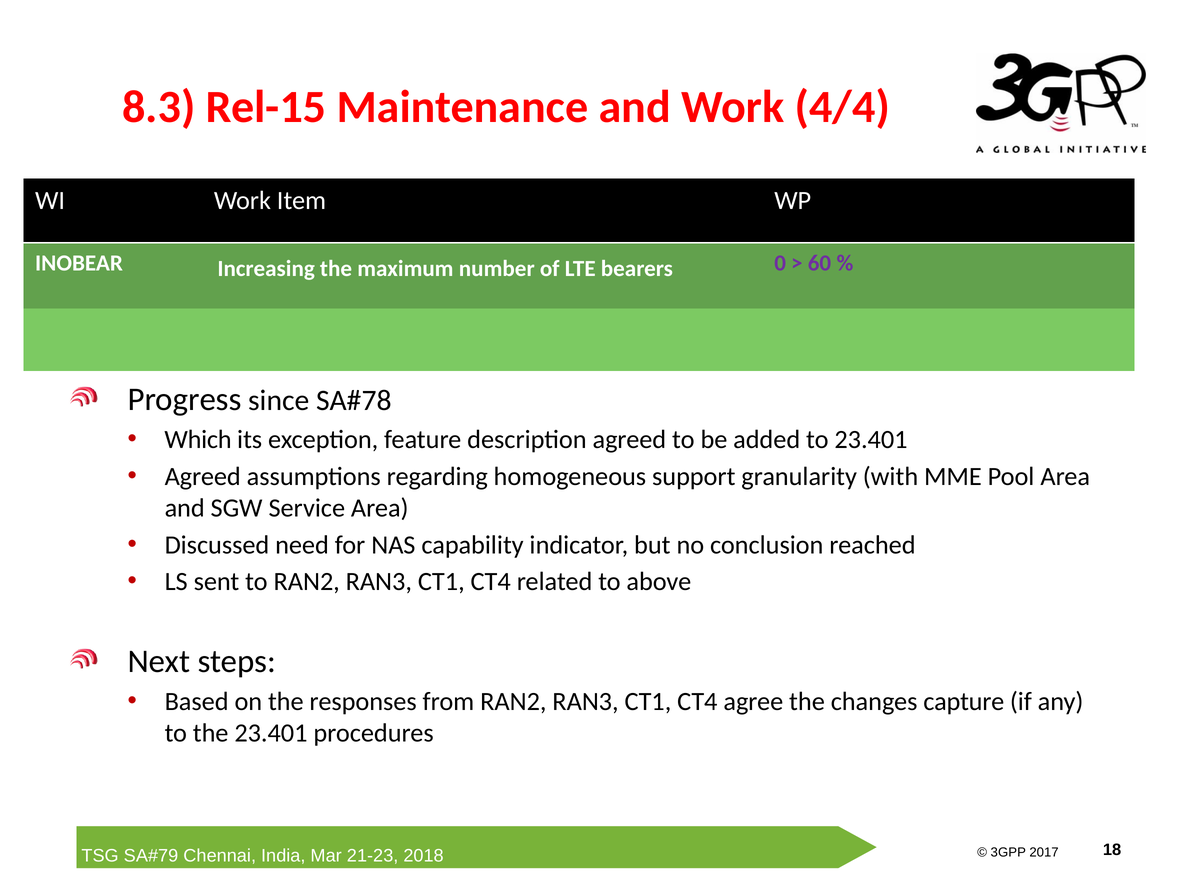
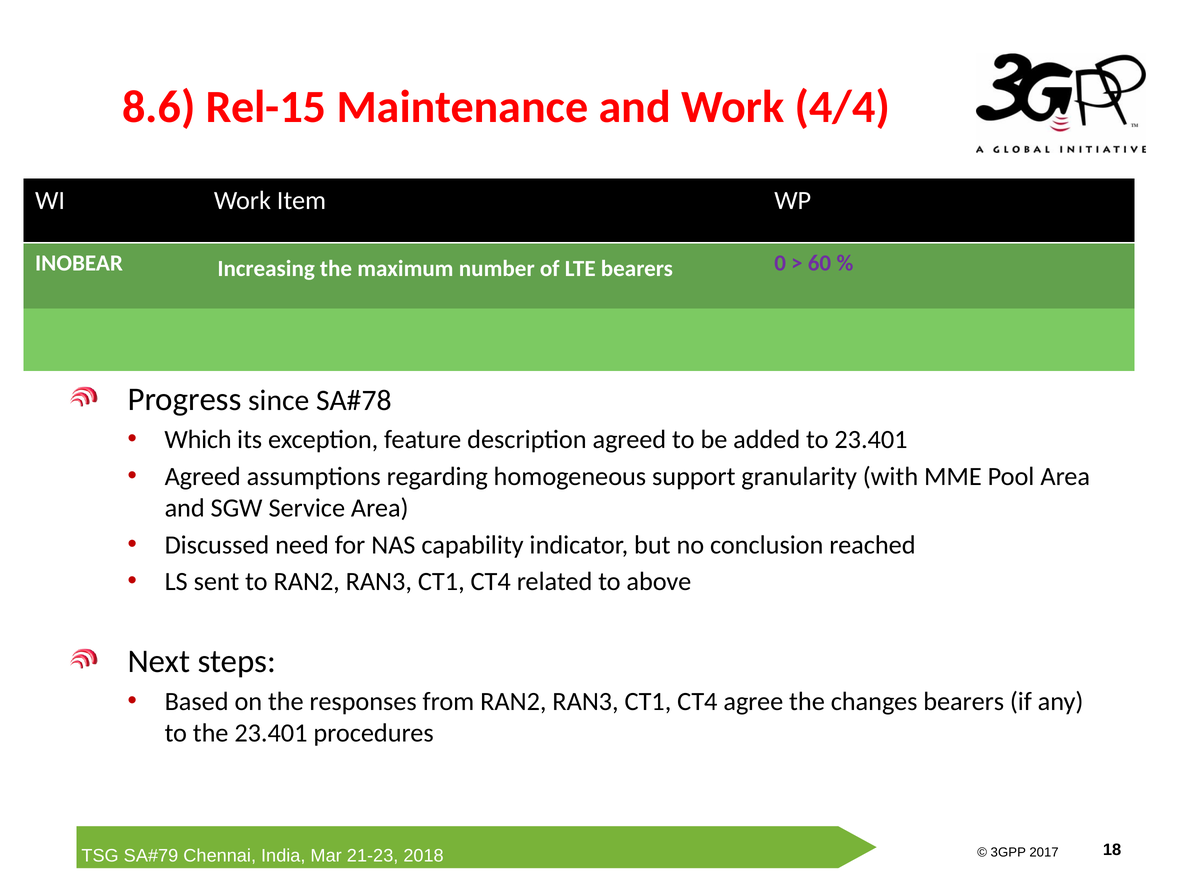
8.3: 8.3 -> 8.6
changes capture: capture -> bearers
